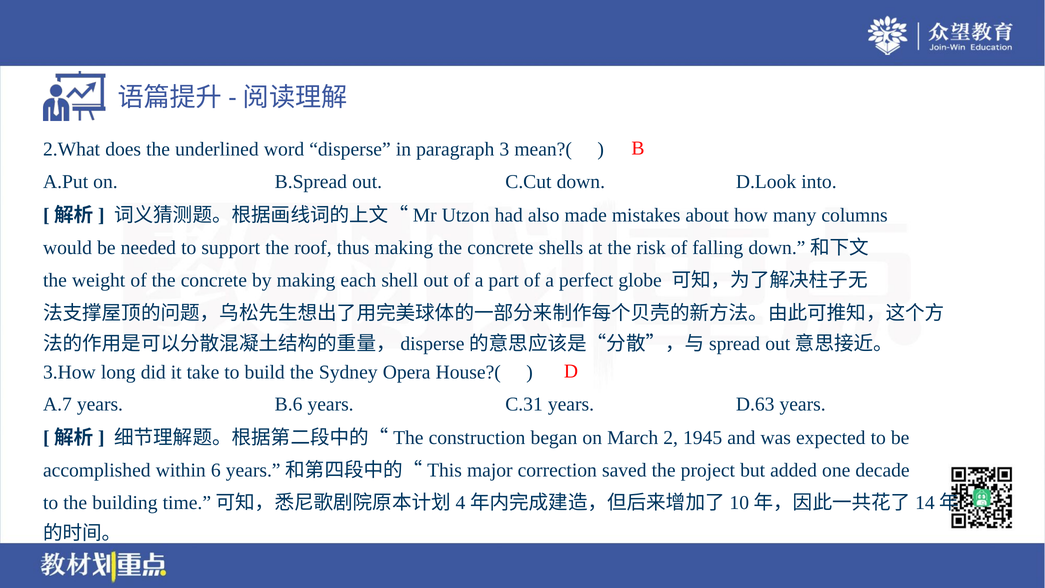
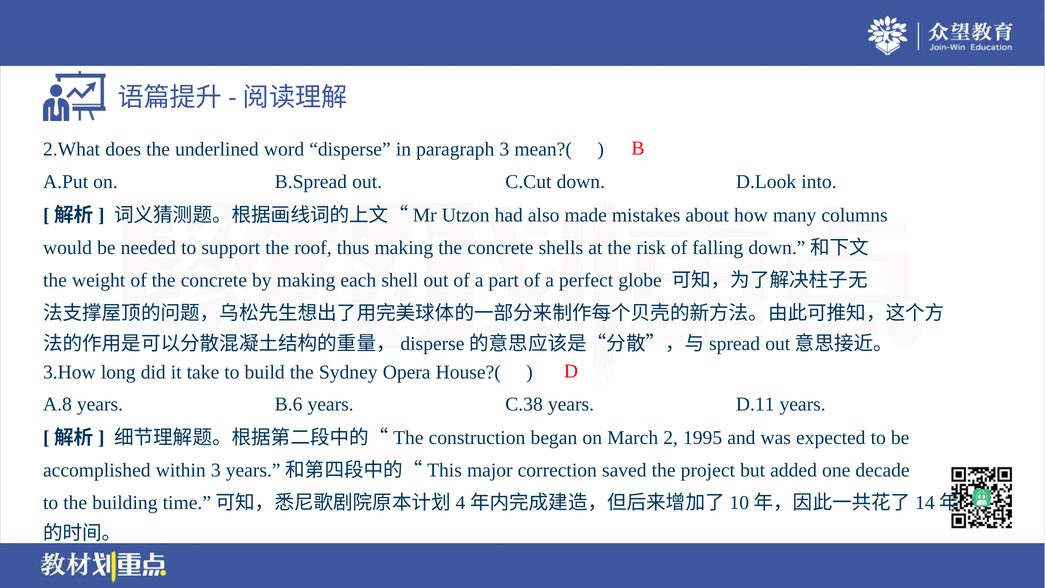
A.7: A.7 -> A.8
C.31: C.31 -> C.38
D.63: D.63 -> D.11
1945: 1945 -> 1995
within 6: 6 -> 3
